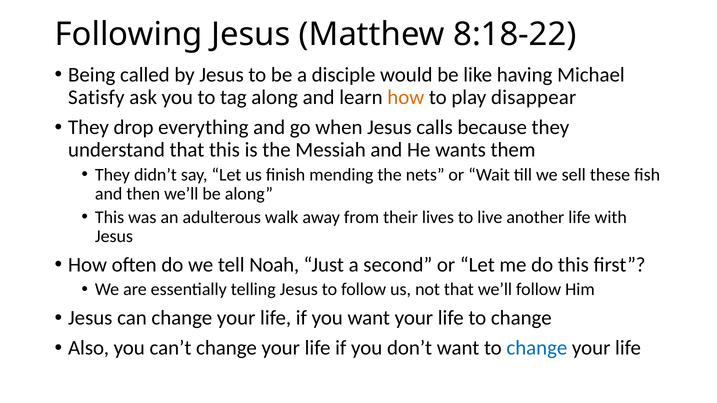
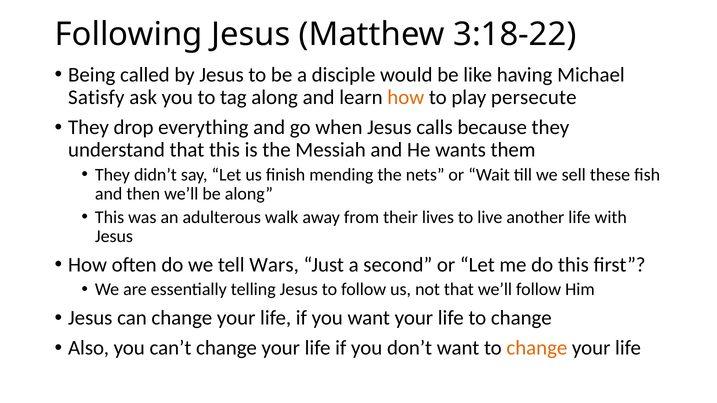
8:18-22: 8:18-22 -> 3:18-22
disappear: disappear -> persecute
Noah: Noah -> Wars
change at (537, 348) colour: blue -> orange
